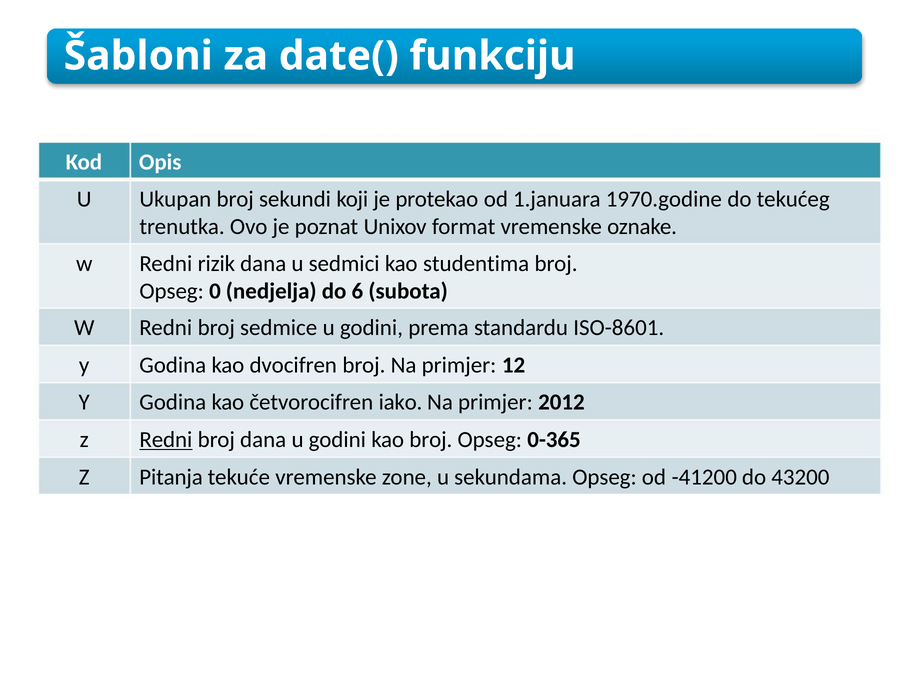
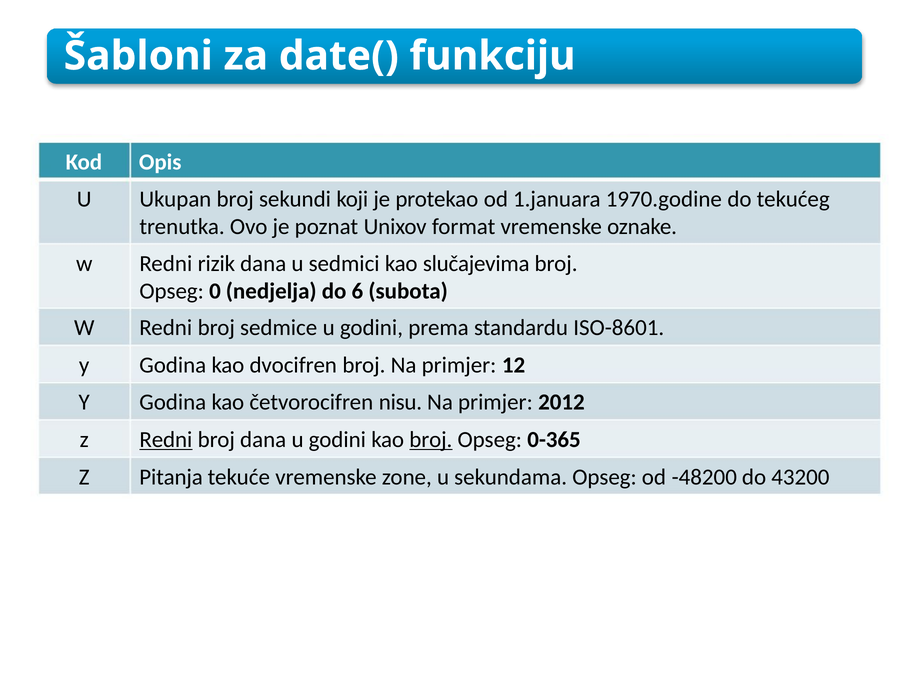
studentima: studentima -> slučajevima
iako: iako -> nisu
broj at (431, 440) underline: none -> present
-41200: -41200 -> -48200
